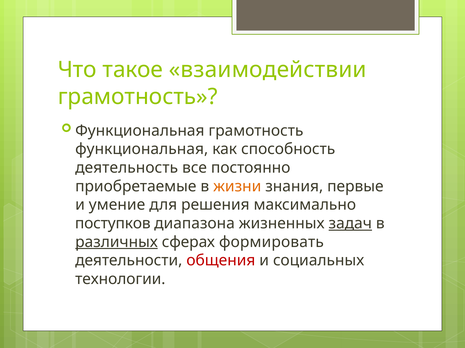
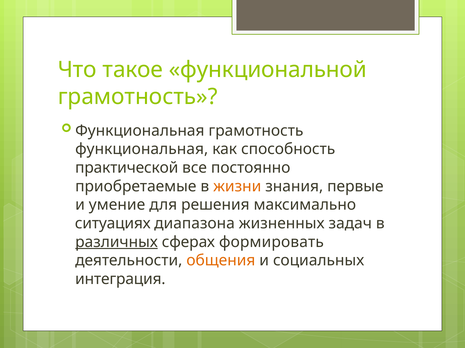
взаимодействии: взаимодействии -> функциональной
деятельность: деятельность -> практической
поступков: поступков -> ситуациях
задач underline: present -> none
общения colour: red -> orange
технологии: технологии -> интеграция
